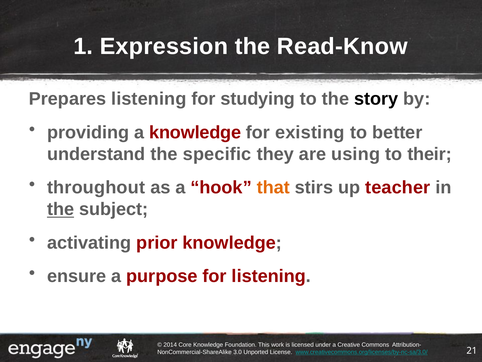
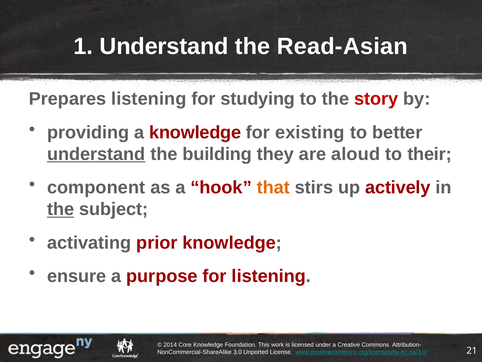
1 Expression: Expression -> Understand
Read-Know: Read-Know -> Read-Asian
story colour: black -> red
understand at (96, 154) underline: none -> present
specific: specific -> building
using: using -> aloud
throughout: throughout -> component
teacher: teacher -> actively
